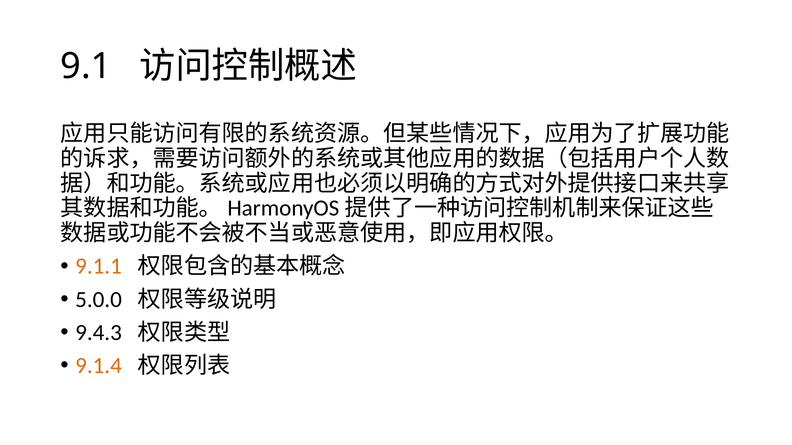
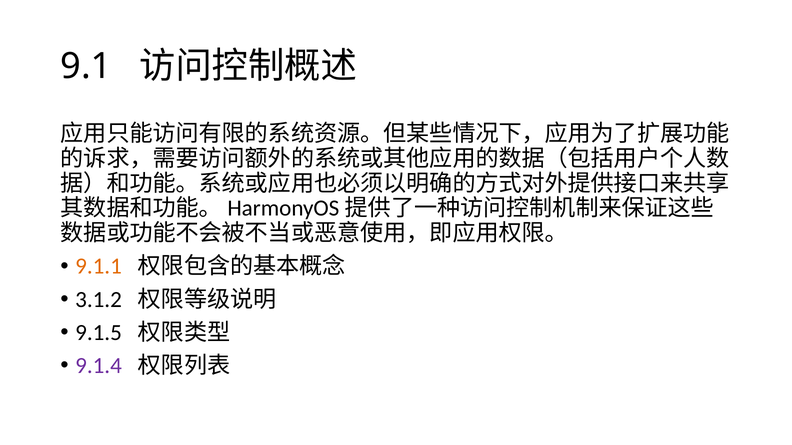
5.0.0: 5.0.0 -> 3.1.2
9.4.3: 9.4.3 -> 9.1.5
9.1.4 colour: orange -> purple
